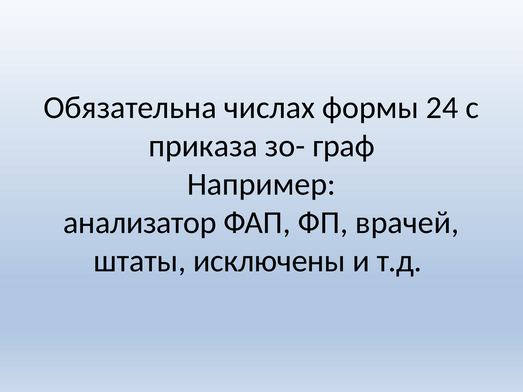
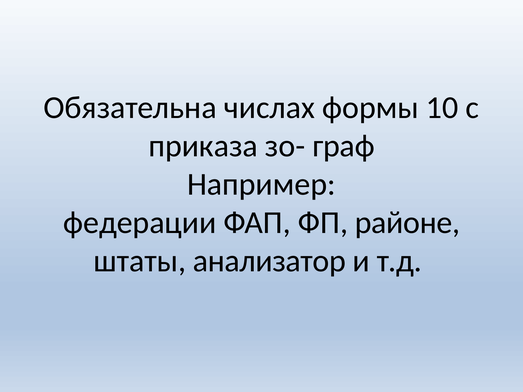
24: 24 -> 10
анализатор: анализатор -> федерации
врачей: врачей -> районе
исключены: исключены -> анализатор
